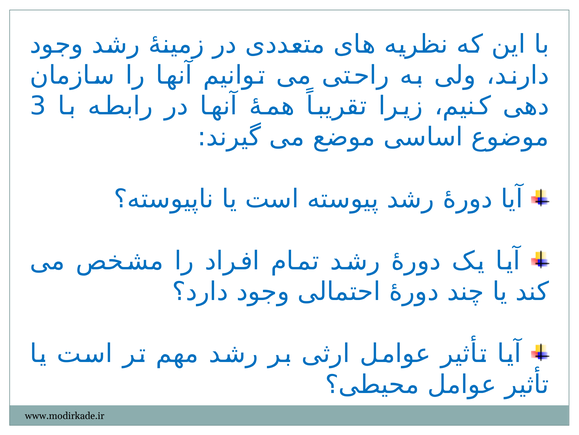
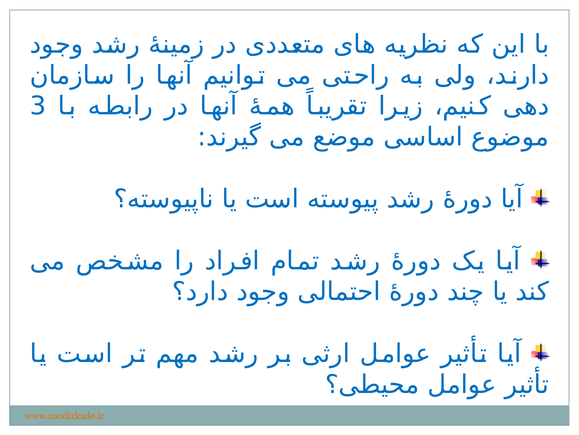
www.modirkade.ir colour: black -> orange
